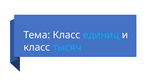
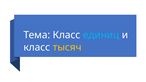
тысяч colour: light blue -> yellow
